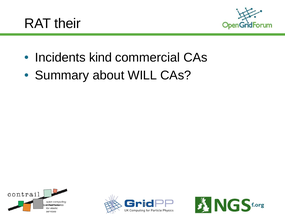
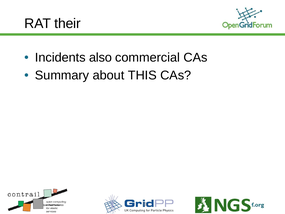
kind: kind -> also
WILL: WILL -> THIS
